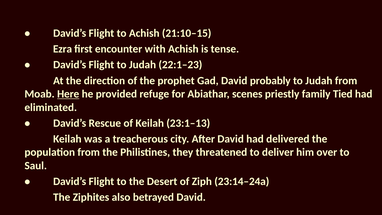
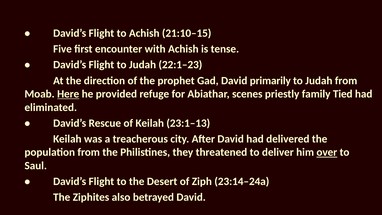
Ezra: Ezra -> Five
probably: probably -> primarily
over underline: none -> present
